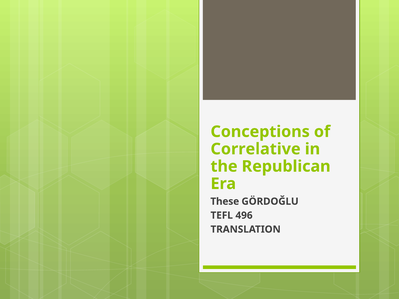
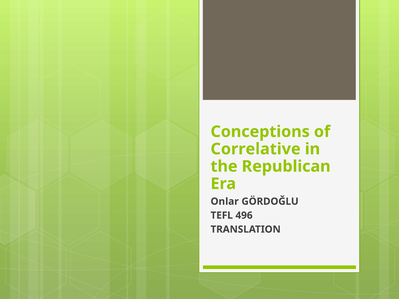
These: These -> Onlar
